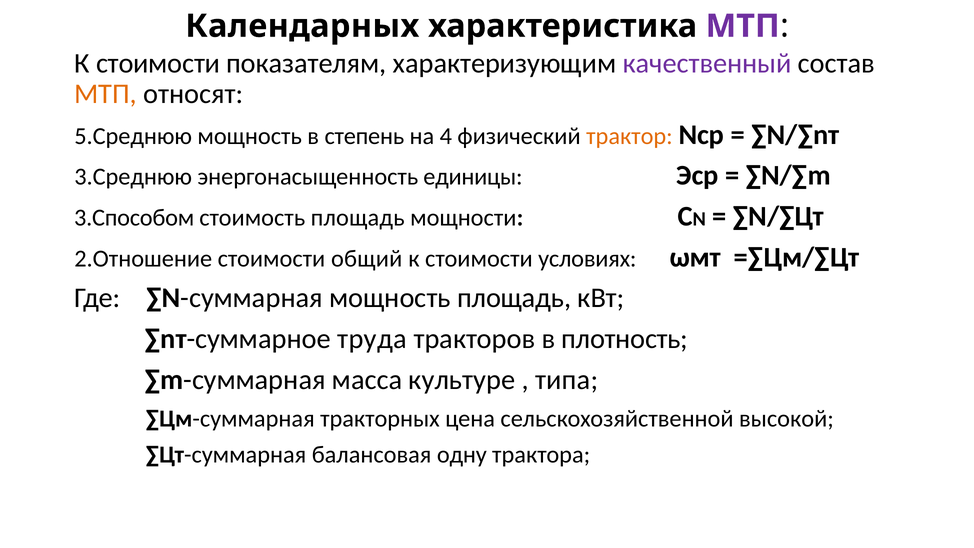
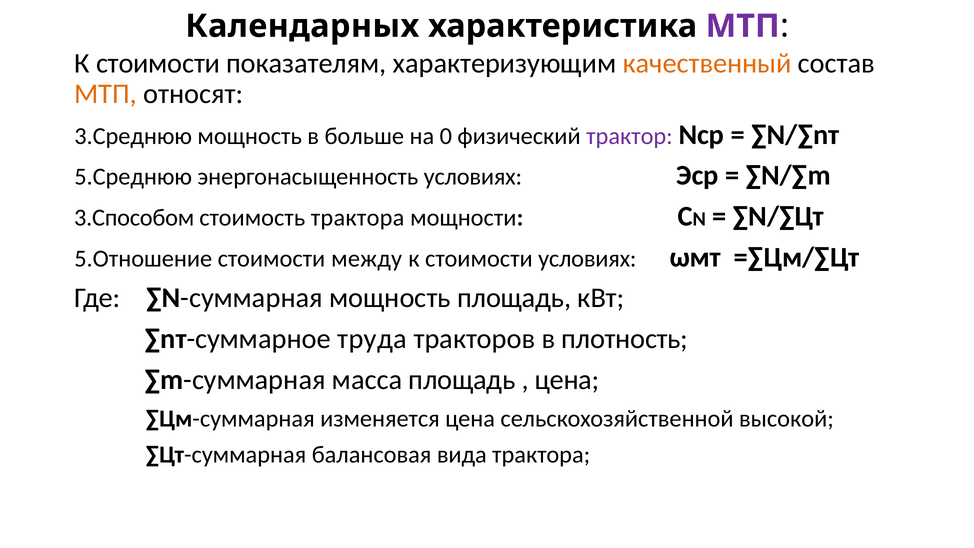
качественный colour: purple -> orange
5.Среднюю: 5.Среднюю -> 3.Среднюю
степень: степень -> больше
4: 4 -> 0
трактор colour: orange -> purple
3.Среднюю: 3.Среднюю -> 5.Среднюю
энергонасыщенность единицы: единицы -> условиях
стоимость площадь: площадь -> трактора
2.Отношение: 2.Отношение -> 5.Отношение
общий: общий -> между
масса культуре: культуре -> площадь
типа at (567, 380): типа -> цена
тракторных: тракторных -> изменяется
одну: одну -> вида
